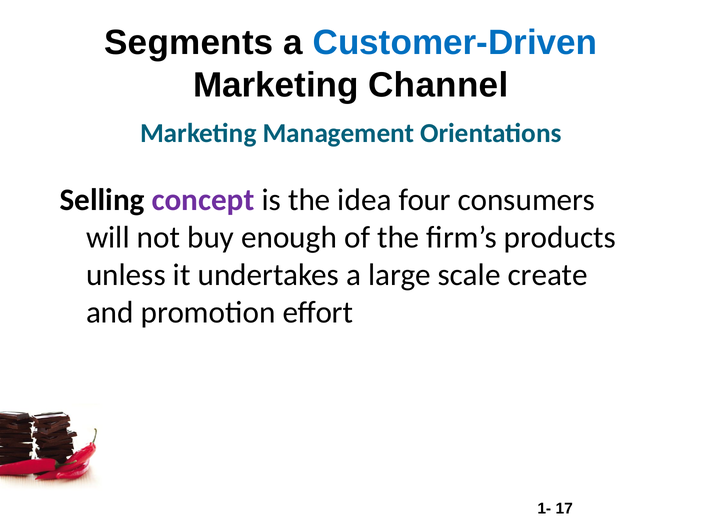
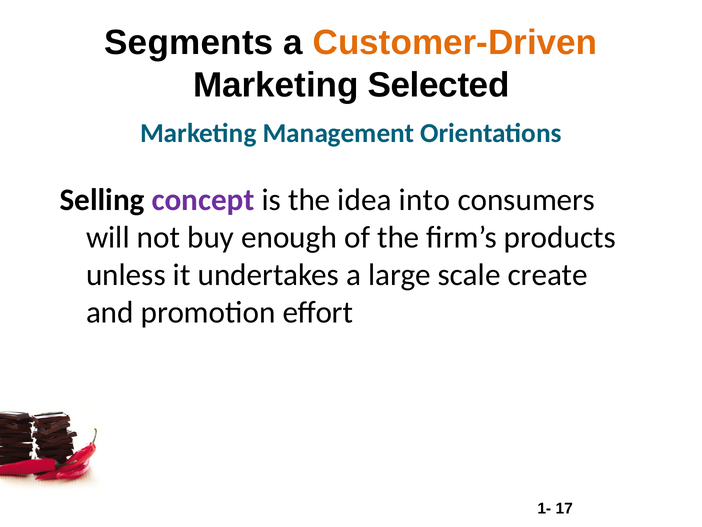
Customer-Driven colour: blue -> orange
Channel: Channel -> Selected
four: four -> into
